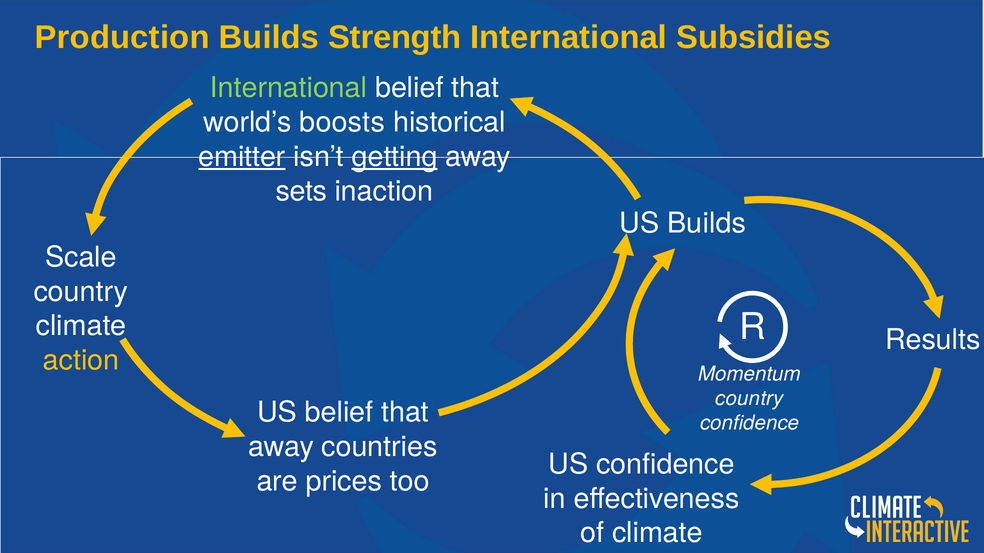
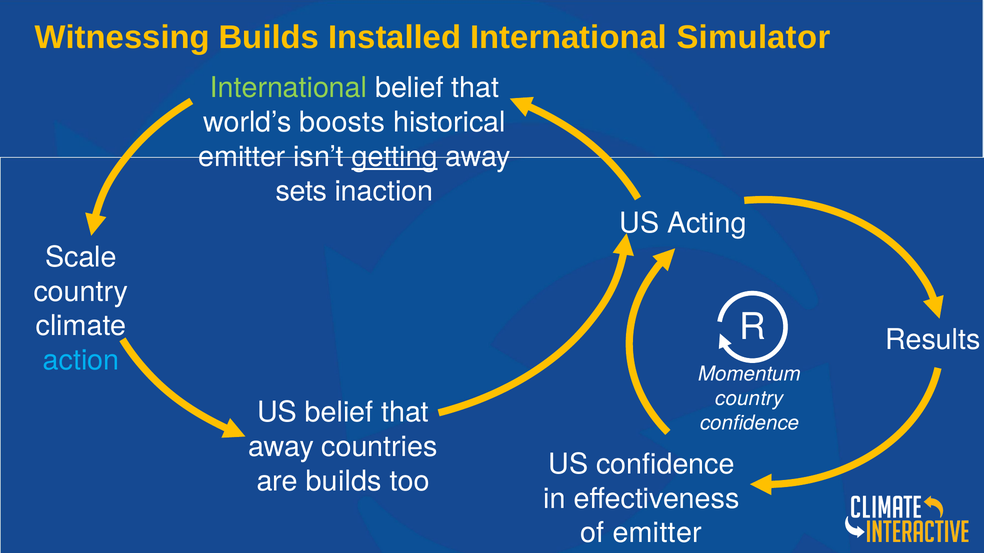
Production: Production -> Witnessing
Strength: Strength -> Installed
Subsidies: Subsidies -> Simulator
emitter at (242, 157) underline: present -> none
US Builds: Builds -> Acting
action colour: yellow -> light blue
are prices: prices -> builds
of climate: climate -> emitter
